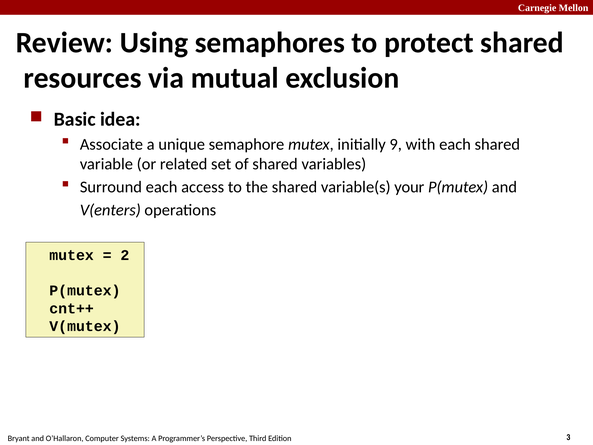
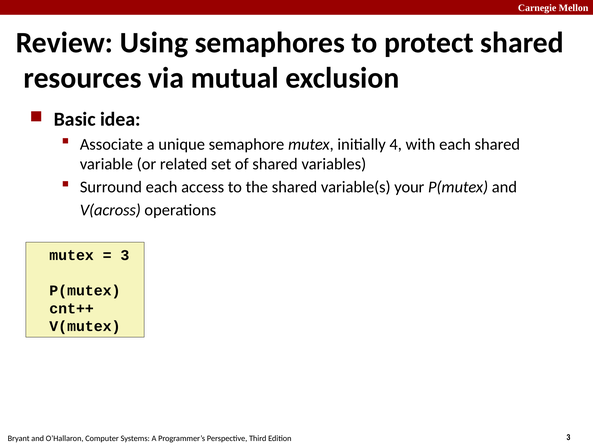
9: 9 -> 4
V(enters: V(enters -> V(across
2 at (125, 255): 2 -> 3
